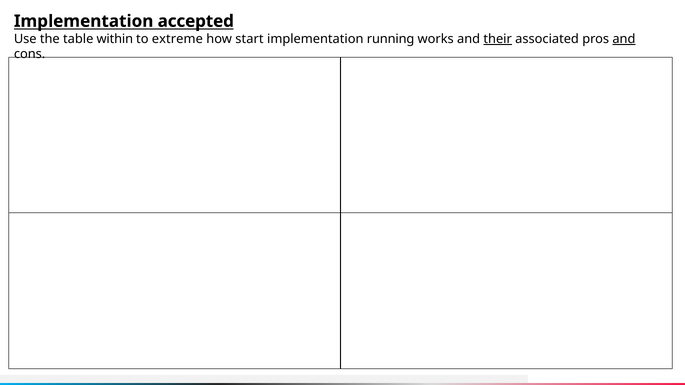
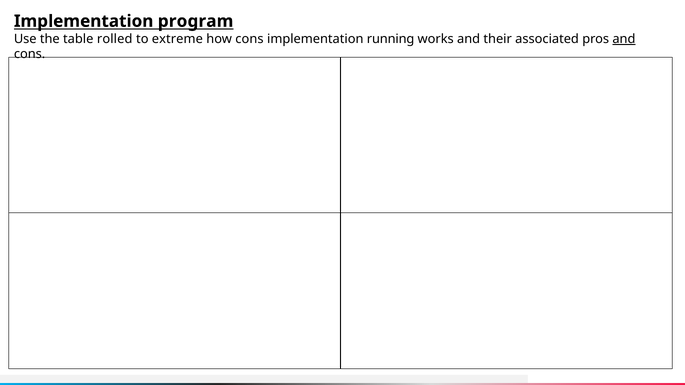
accepted: accepted -> program
within: within -> rolled
how start: start -> cons
their underline: present -> none
